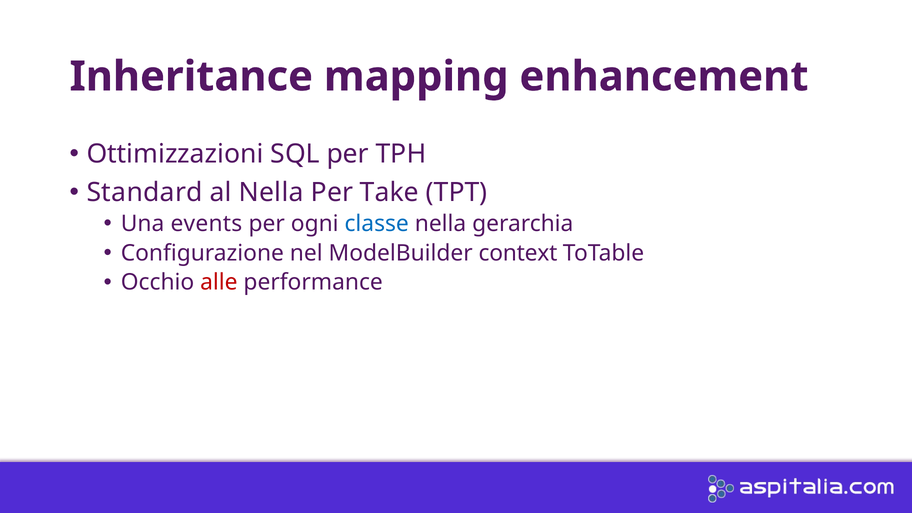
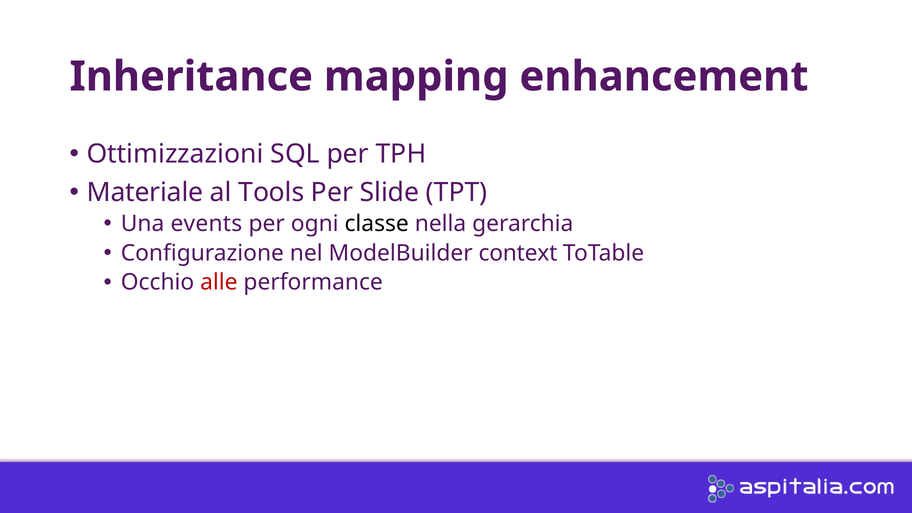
Standard: Standard -> Materiale
al Nella: Nella -> Tools
Take: Take -> Slide
classe colour: blue -> black
